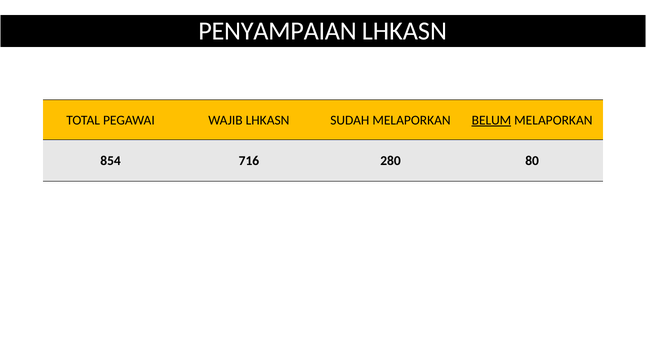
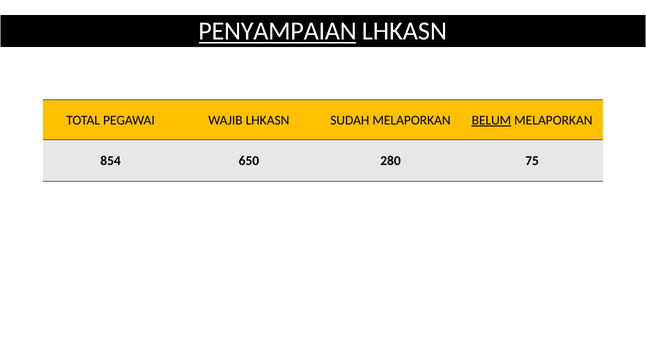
PENYAMPAIAN underline: none -> present
716: 716 -> 650
80: 80 -> 75
